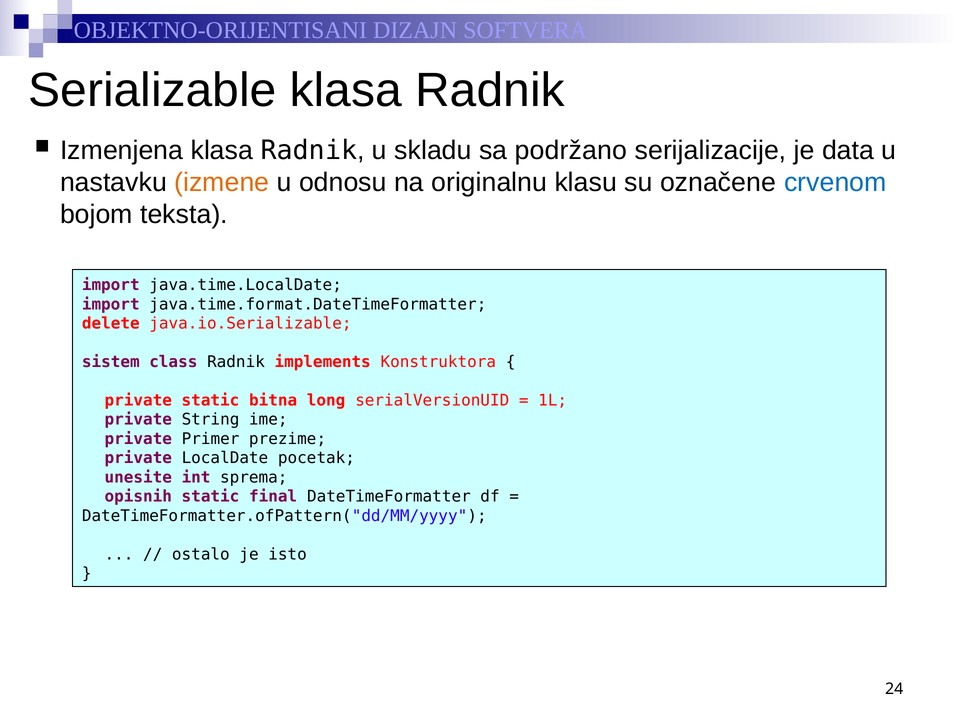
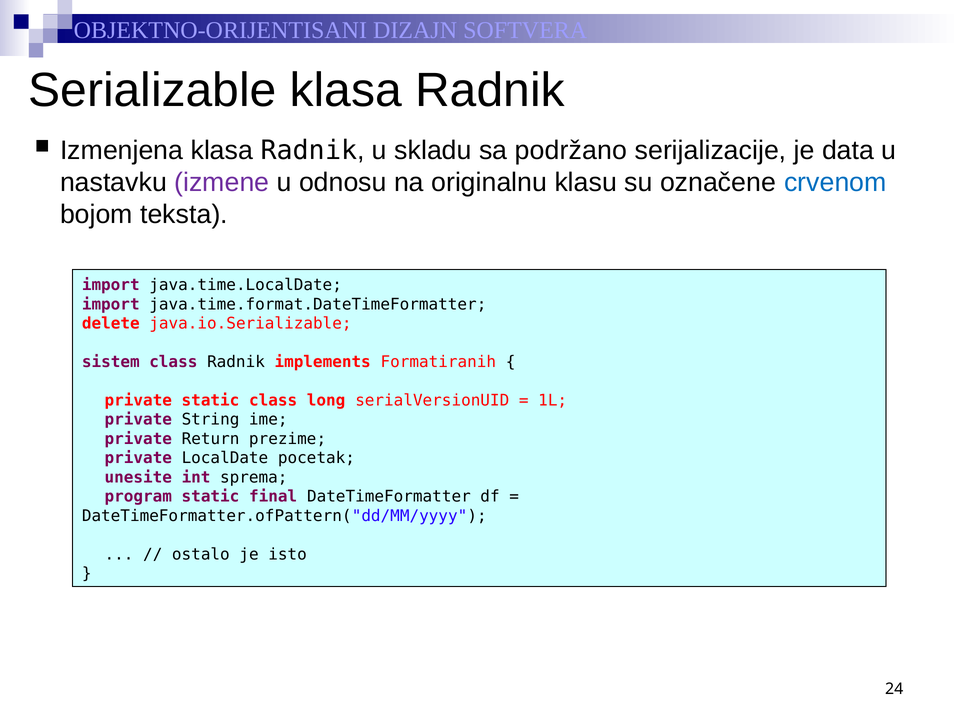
izmene colour: orange -> purple
Konstruktora: Konstruktora -> Formatiranih
static bitna: bitna -> class
Primer: Primer -> Return
opisnih: opisnih -> program
